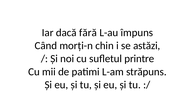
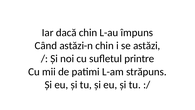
dacă fără: fără -> chin
morți-n: morți-n -> astăzi-n
